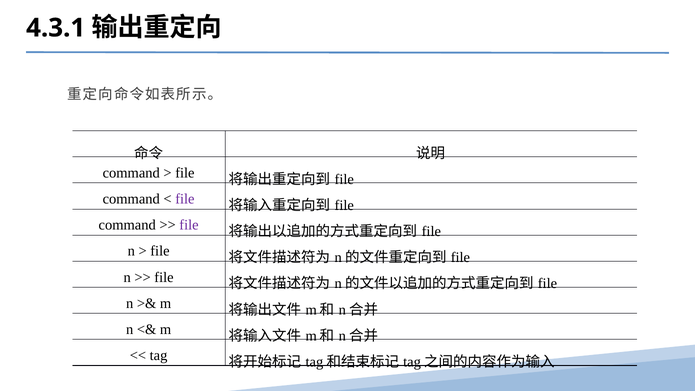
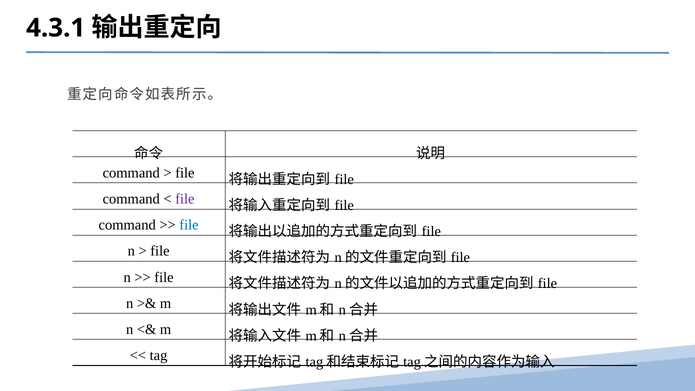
file at (189, 225) colour: purple -> blue
